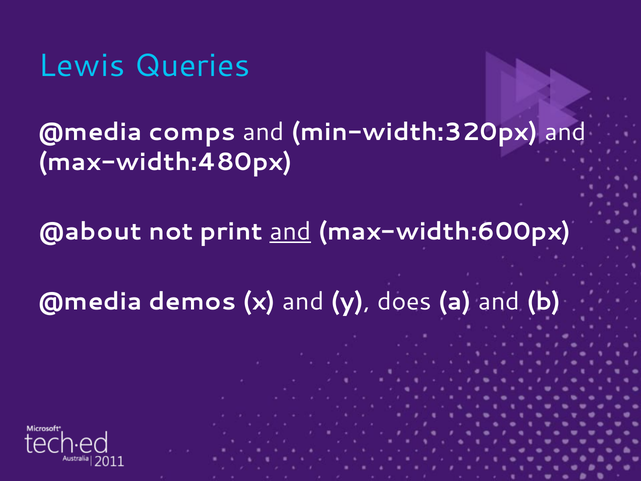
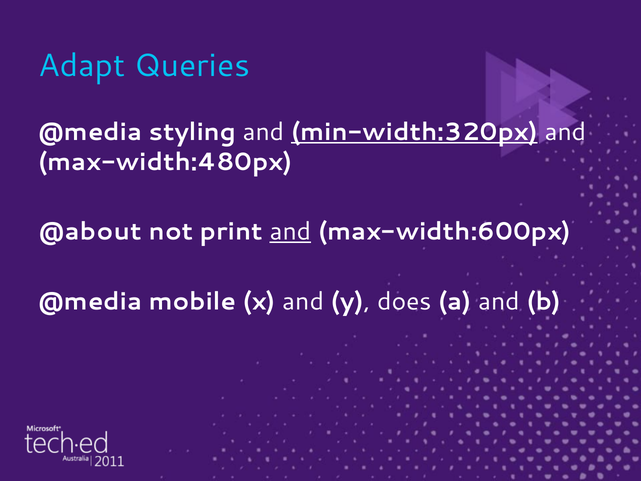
Lewis: Lewis -> Adapt
comps: comps -> styling
min-width:320px underline: none -> present
demos: demos -> mobile
